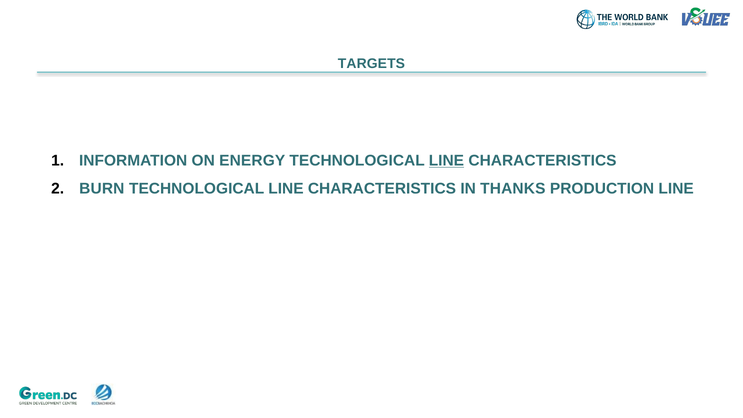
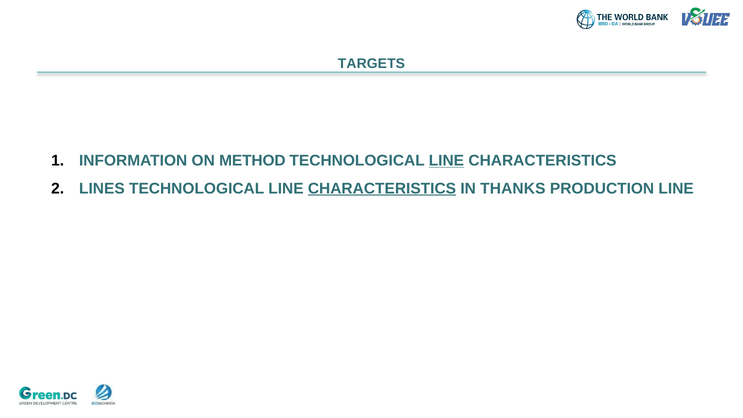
ENERGY: ENERGY -> METHOD
BURN: BURN -> LINES
CHARACTERISTICS at (382, 188) underline: none -> present
